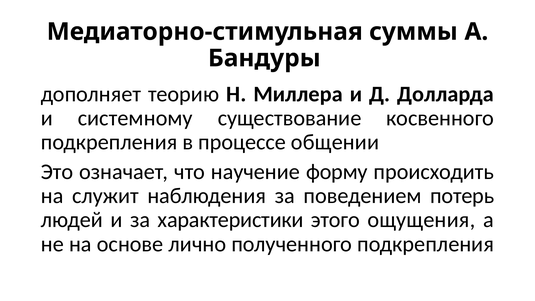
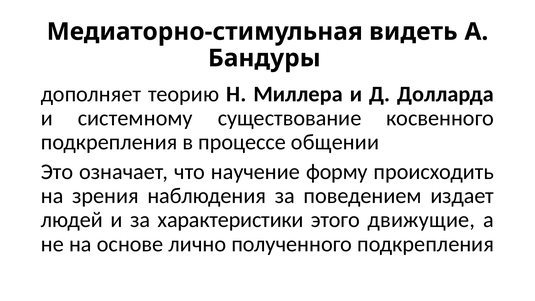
суммы: суммы -> видеть
служит: служит -> зрения
потерь: потерь -> издает
ощущения: ощущения -> движущие
